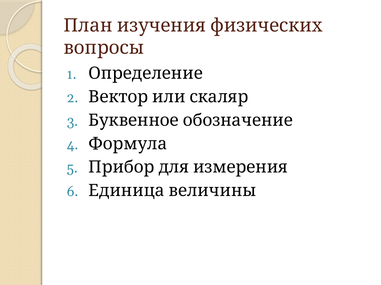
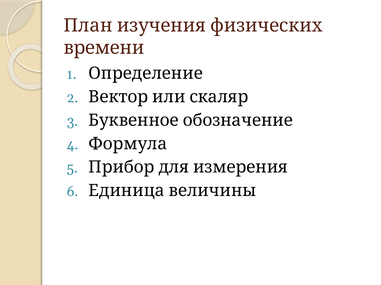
вопросы: вопросы -> времени
